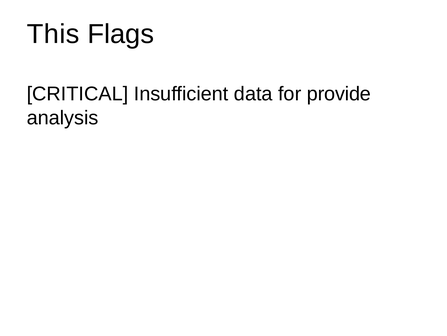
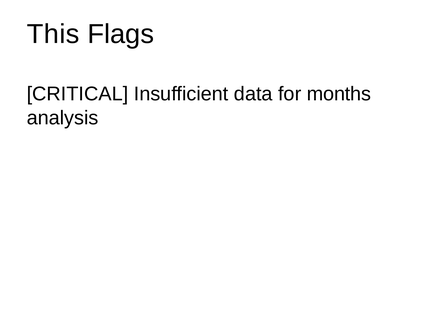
provide: provide -> months
